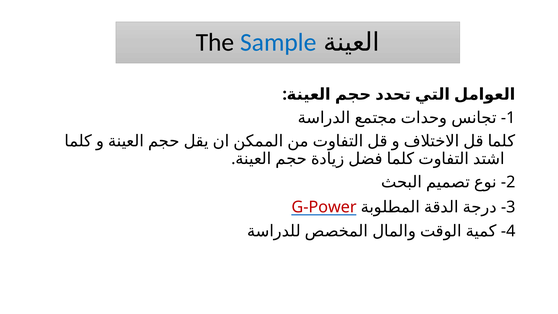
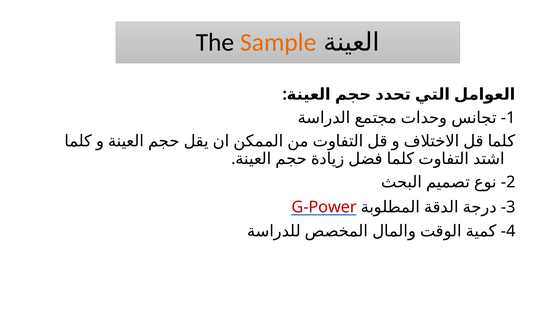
Sample colour: blue -> orange
